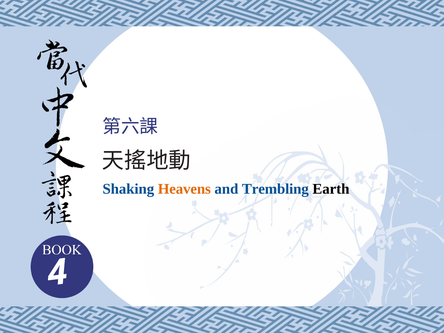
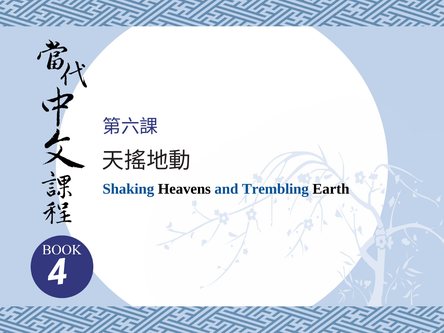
Heavens colour: orange -> black
